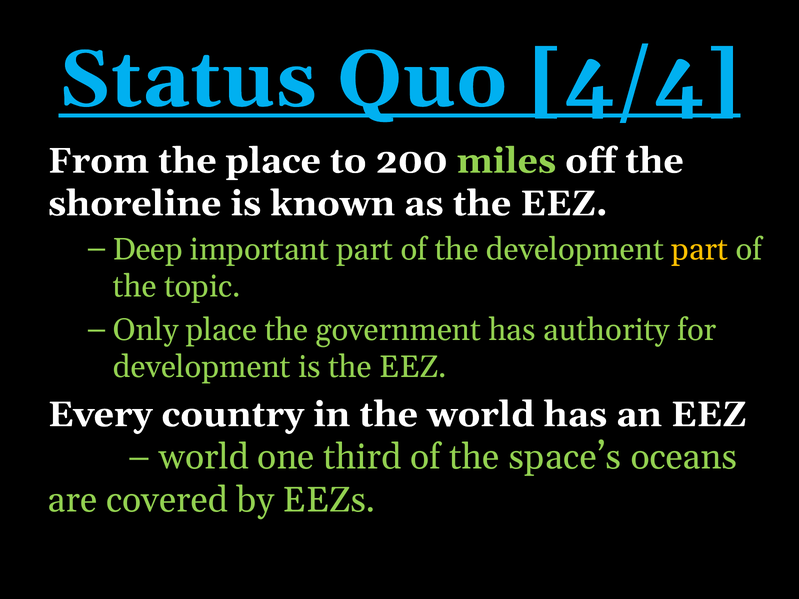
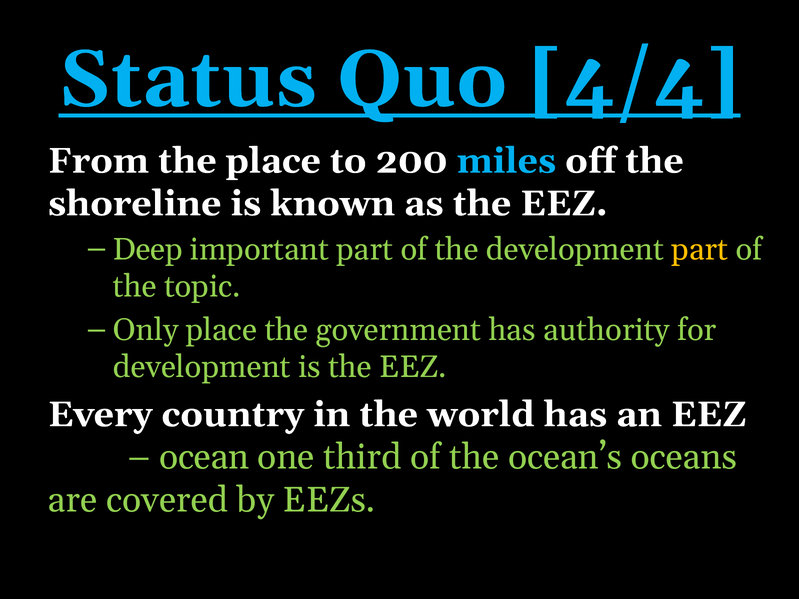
miles colour: light green -> light blue
world at (204, 457): world -> ocean
space’s: space’s -> ocean’s
